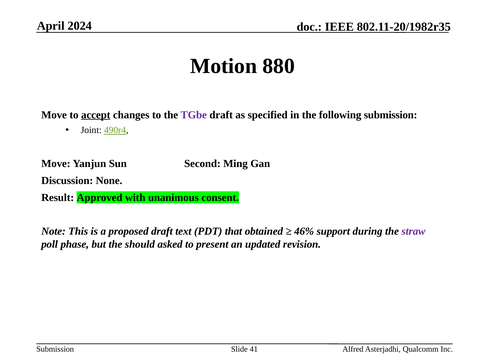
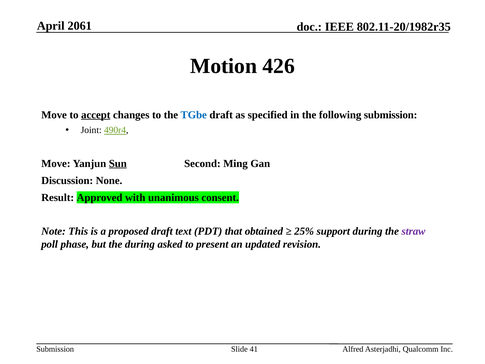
2024: 2024 -> 2061
880: 880 -> 426
TGbe colour: purple -> blue
Sun underline: none -> present
46%: 46% -> 25%
the should: should -> during
